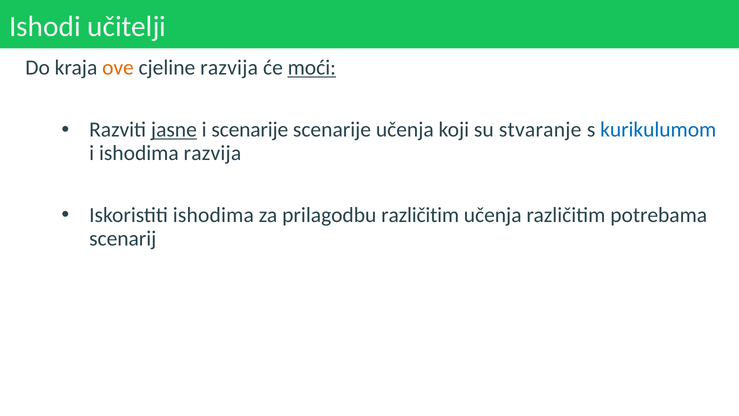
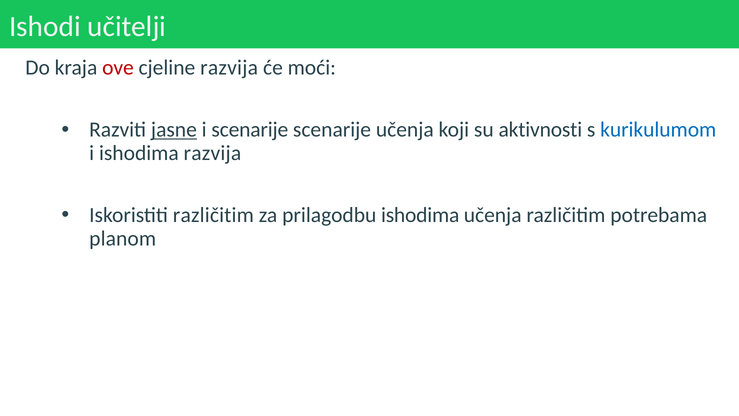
ove colour: orange -> red
moći underline: present -> none
stvaranje: stvaranje -> aktivnosti
Iskoristiti ishodima: ishodima -> različitim
prilagodbu različitim: različitim -> ishodima
scenarij: scenarij -> planom
